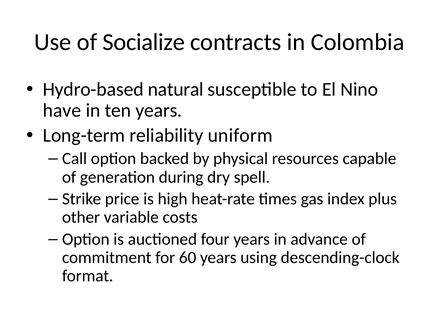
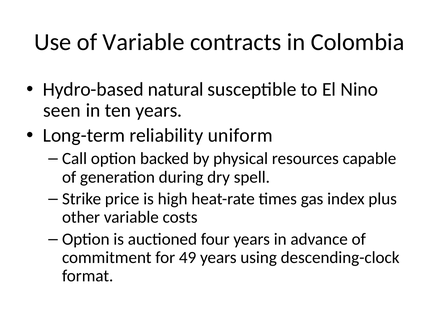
of Socialize: Socialize -> Variable
have: have -> seen
60: 60 -> 49
